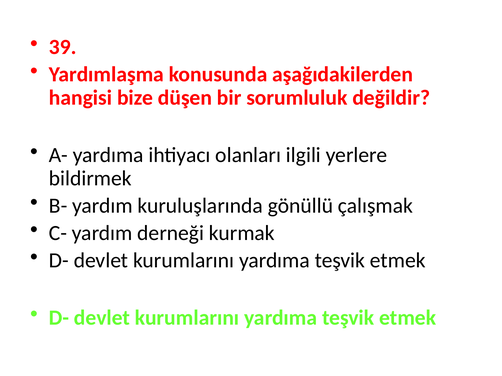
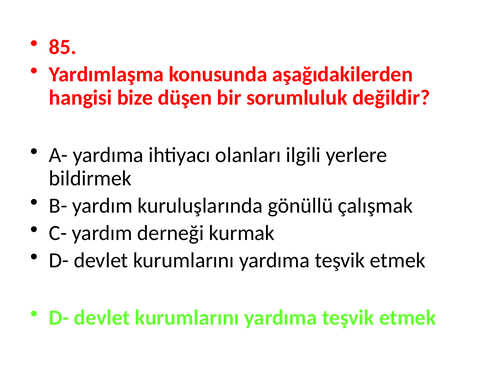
39: 39 -> 85
